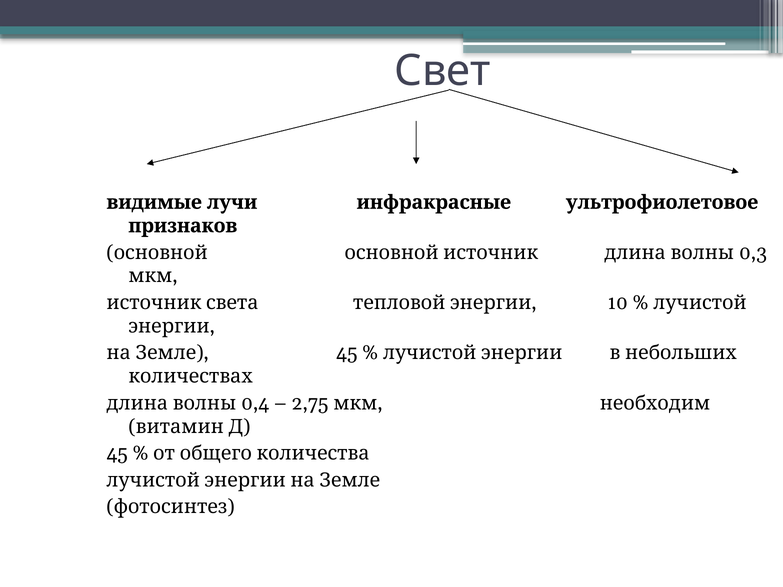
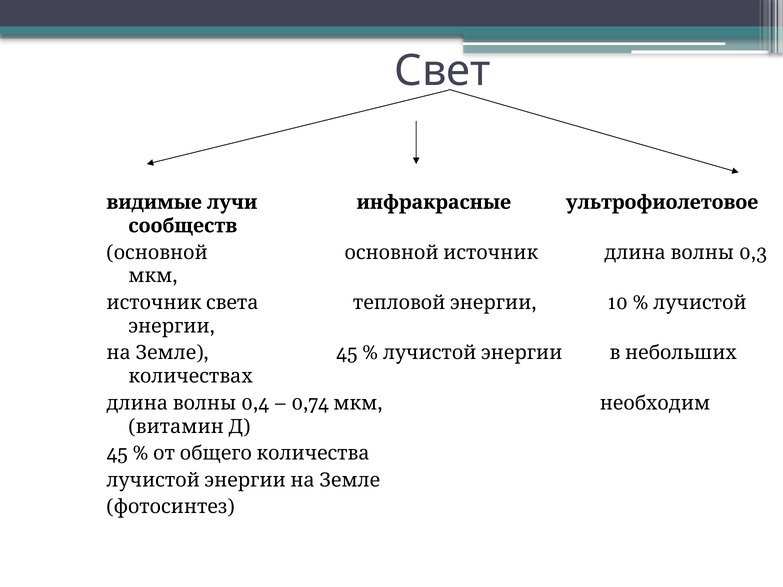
признаков: признаков -> сообществ
2,75: 2,75 -> 0,74
